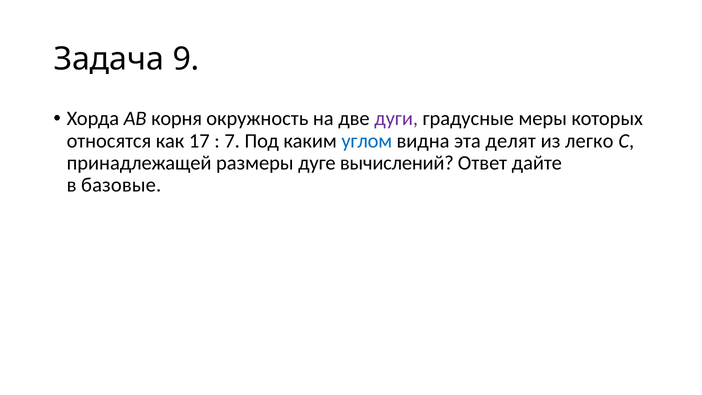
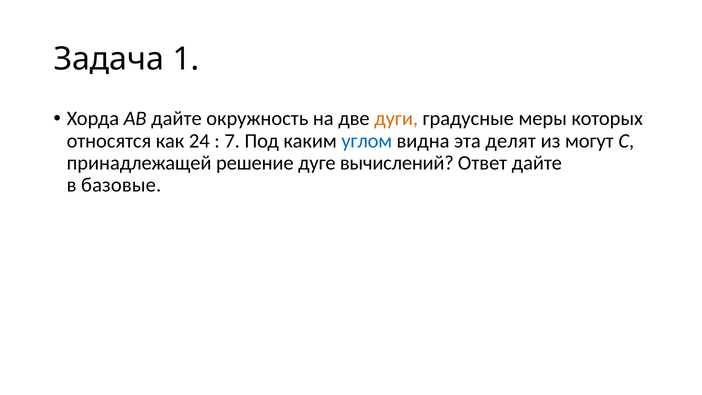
9: 9 -> 1
AB корня: корня -> дайте
дуги colour: purple -> orange
17: 17 -> 24
легко: легко -> могут
размеры: размеры -> решение
